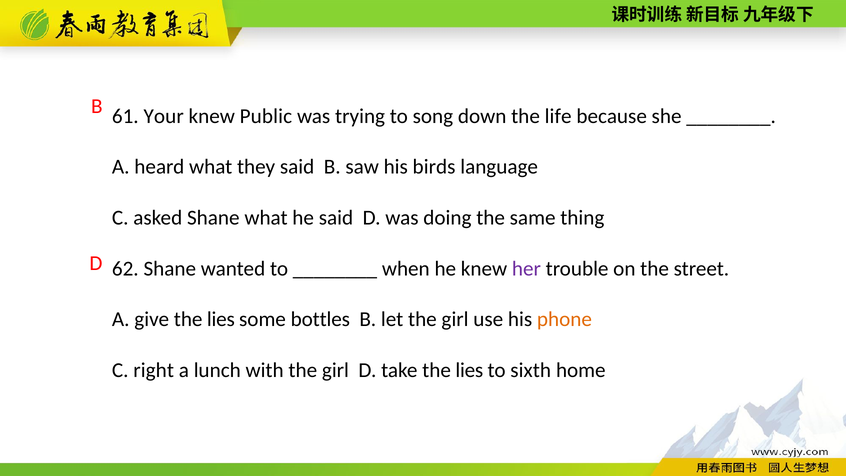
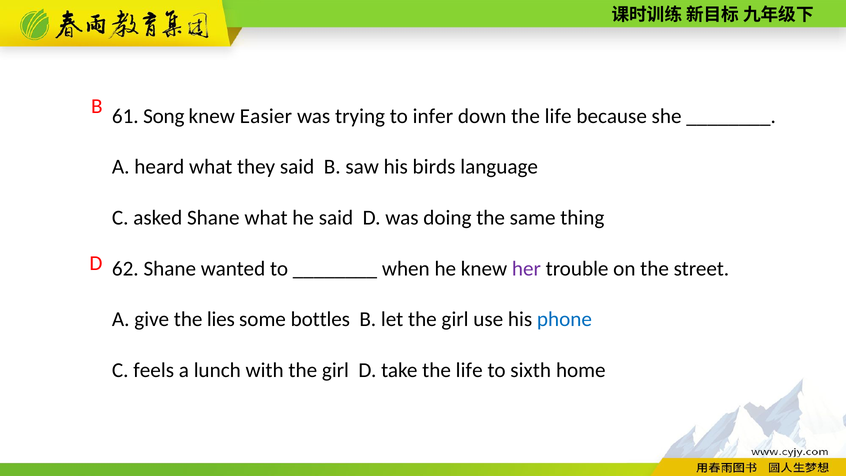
Your: Your -> Song
Public: Public -> Easier
song: song -> infer
phone colour: orange -> blue
right: right -> feels
take the lies: lies -> life
